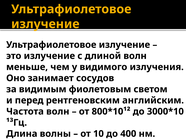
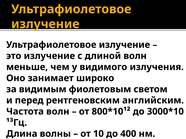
сосудов: сосудов -> широко
